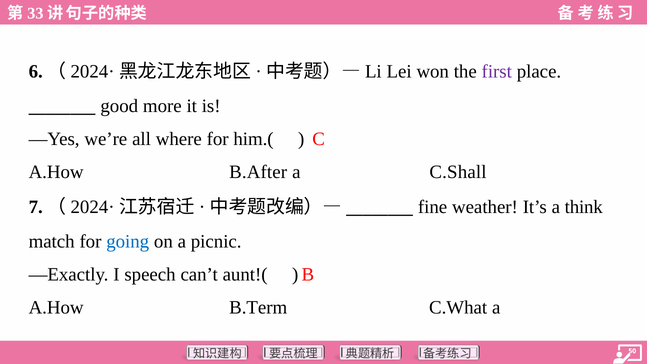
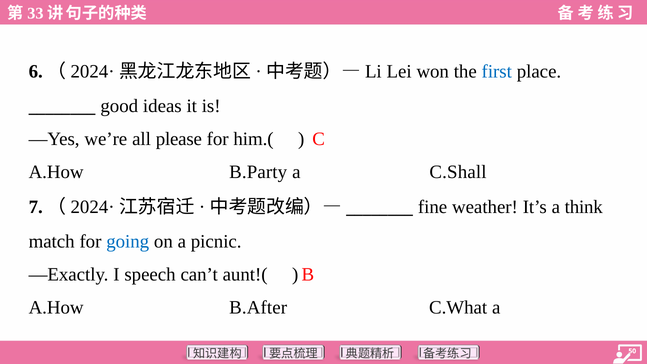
first colour: purple -> blue
more: more -> ideas
where: where -> please
B.After: B.After -> B.Party
B.Term: B.Term -> B.After
